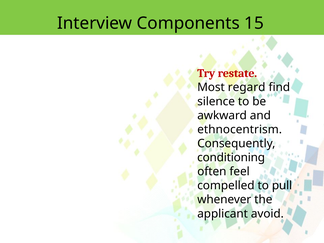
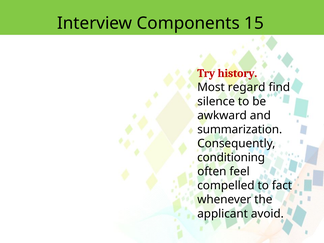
restate: restate -> history
ethnocentrism: ethnocentrism -> summarization
pull: pull -> fact
